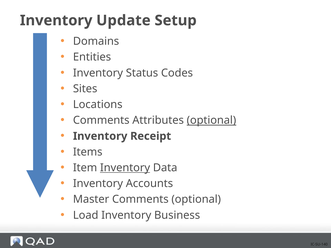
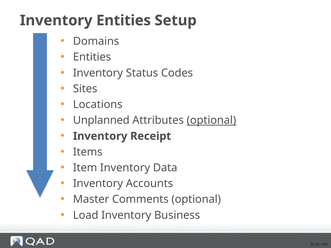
Update at (123, 20): Update -> Entities
Comments at (101, 120): Comments -> Unplanned
Inventory at (125, 168) underline: present -> none
